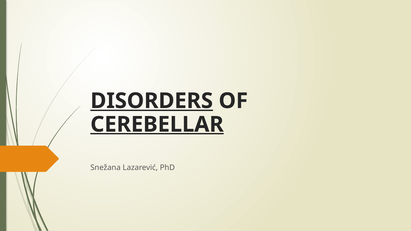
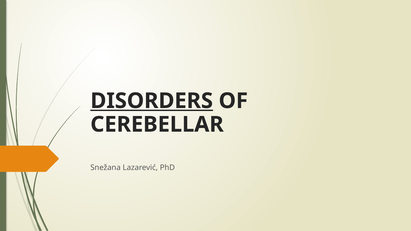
CEREBELLAR underline: present -> none
